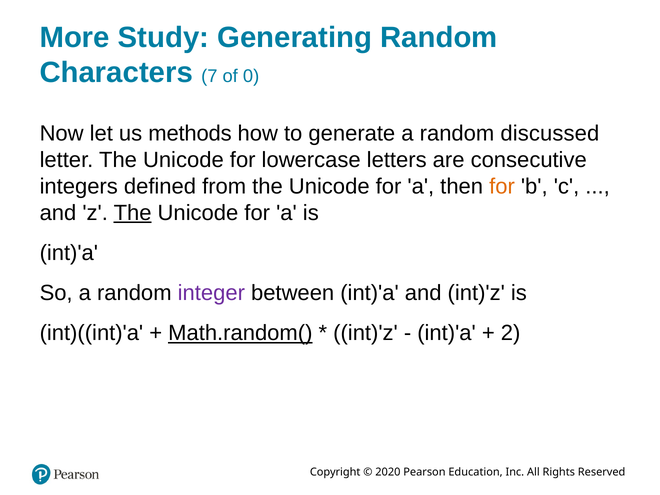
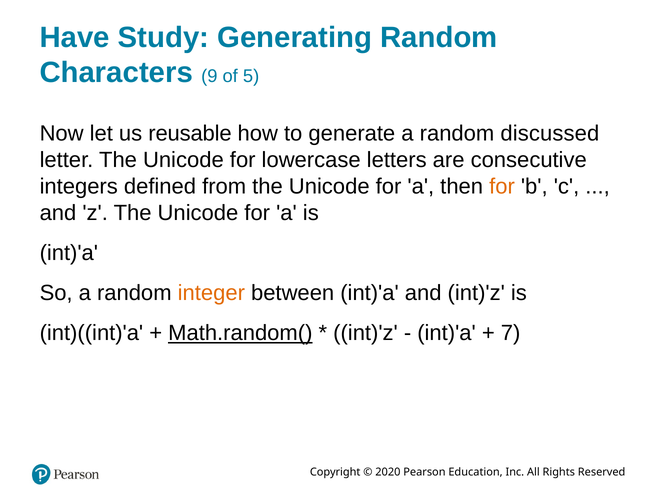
More: More -> Have
7: 7 -> 9
0: 0 -> 5
methods: methods -> reusable
The at (133, 213) underline: present -> none
integer colour: purple -> orange
2: 2 -> 7
